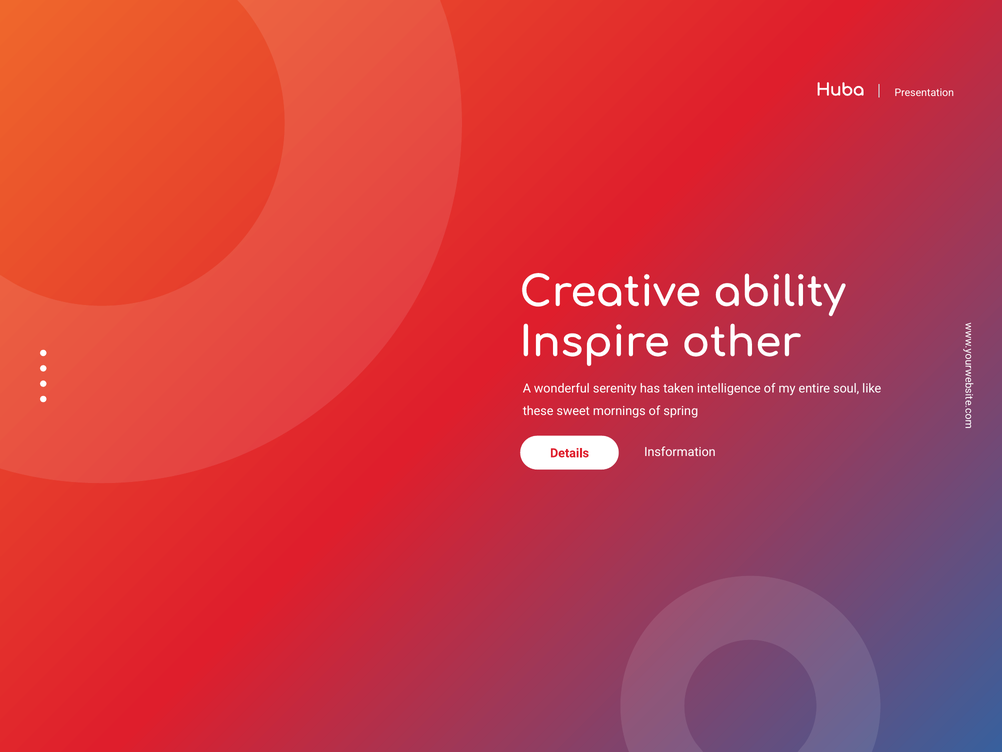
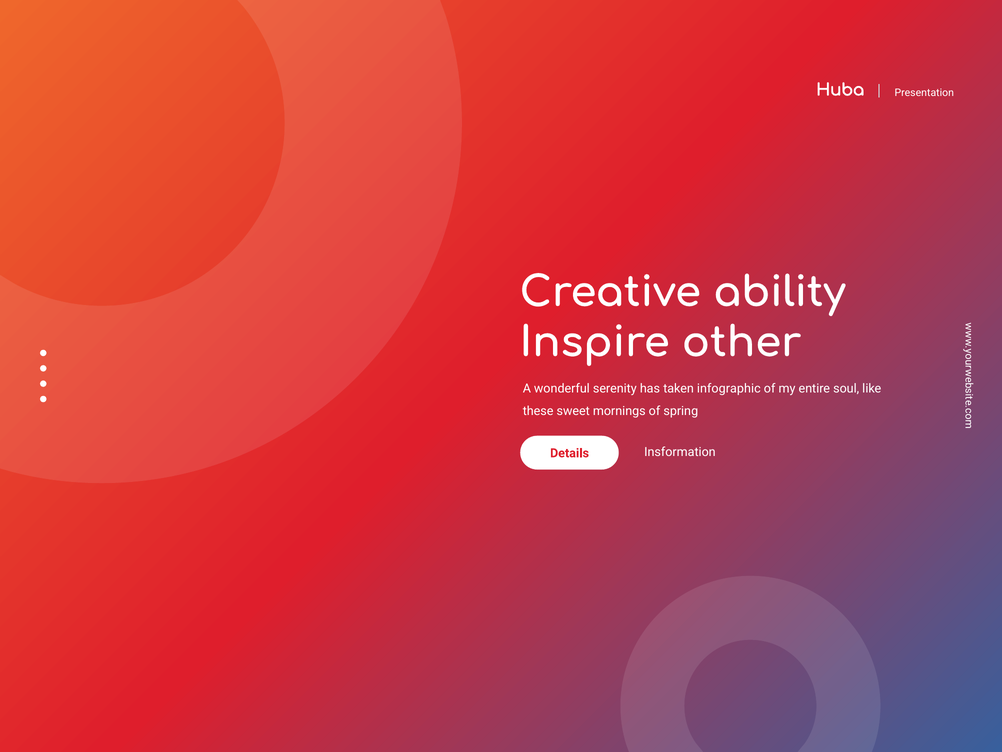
intelligence: intelligence -> infographic
